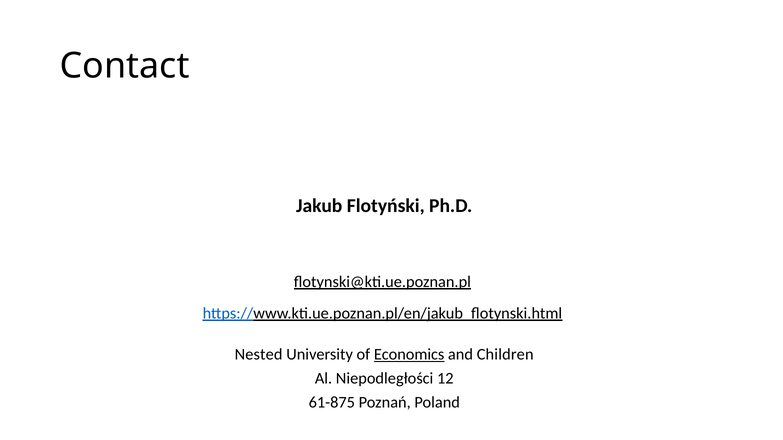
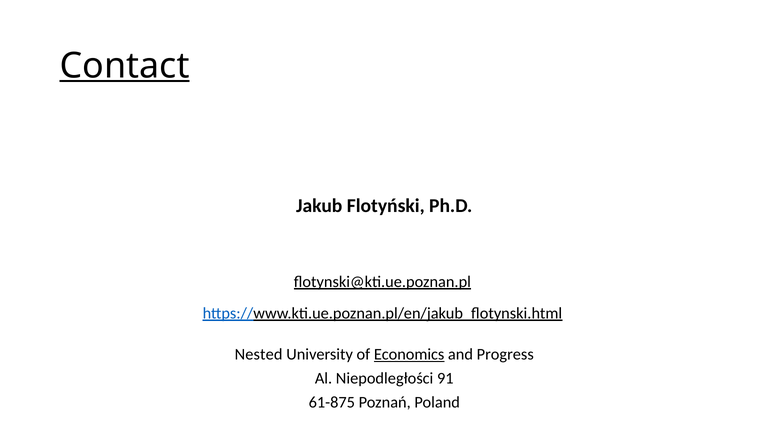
Contact underline: none -> present
Children: Children -> Progress
12: 12 -> 91
